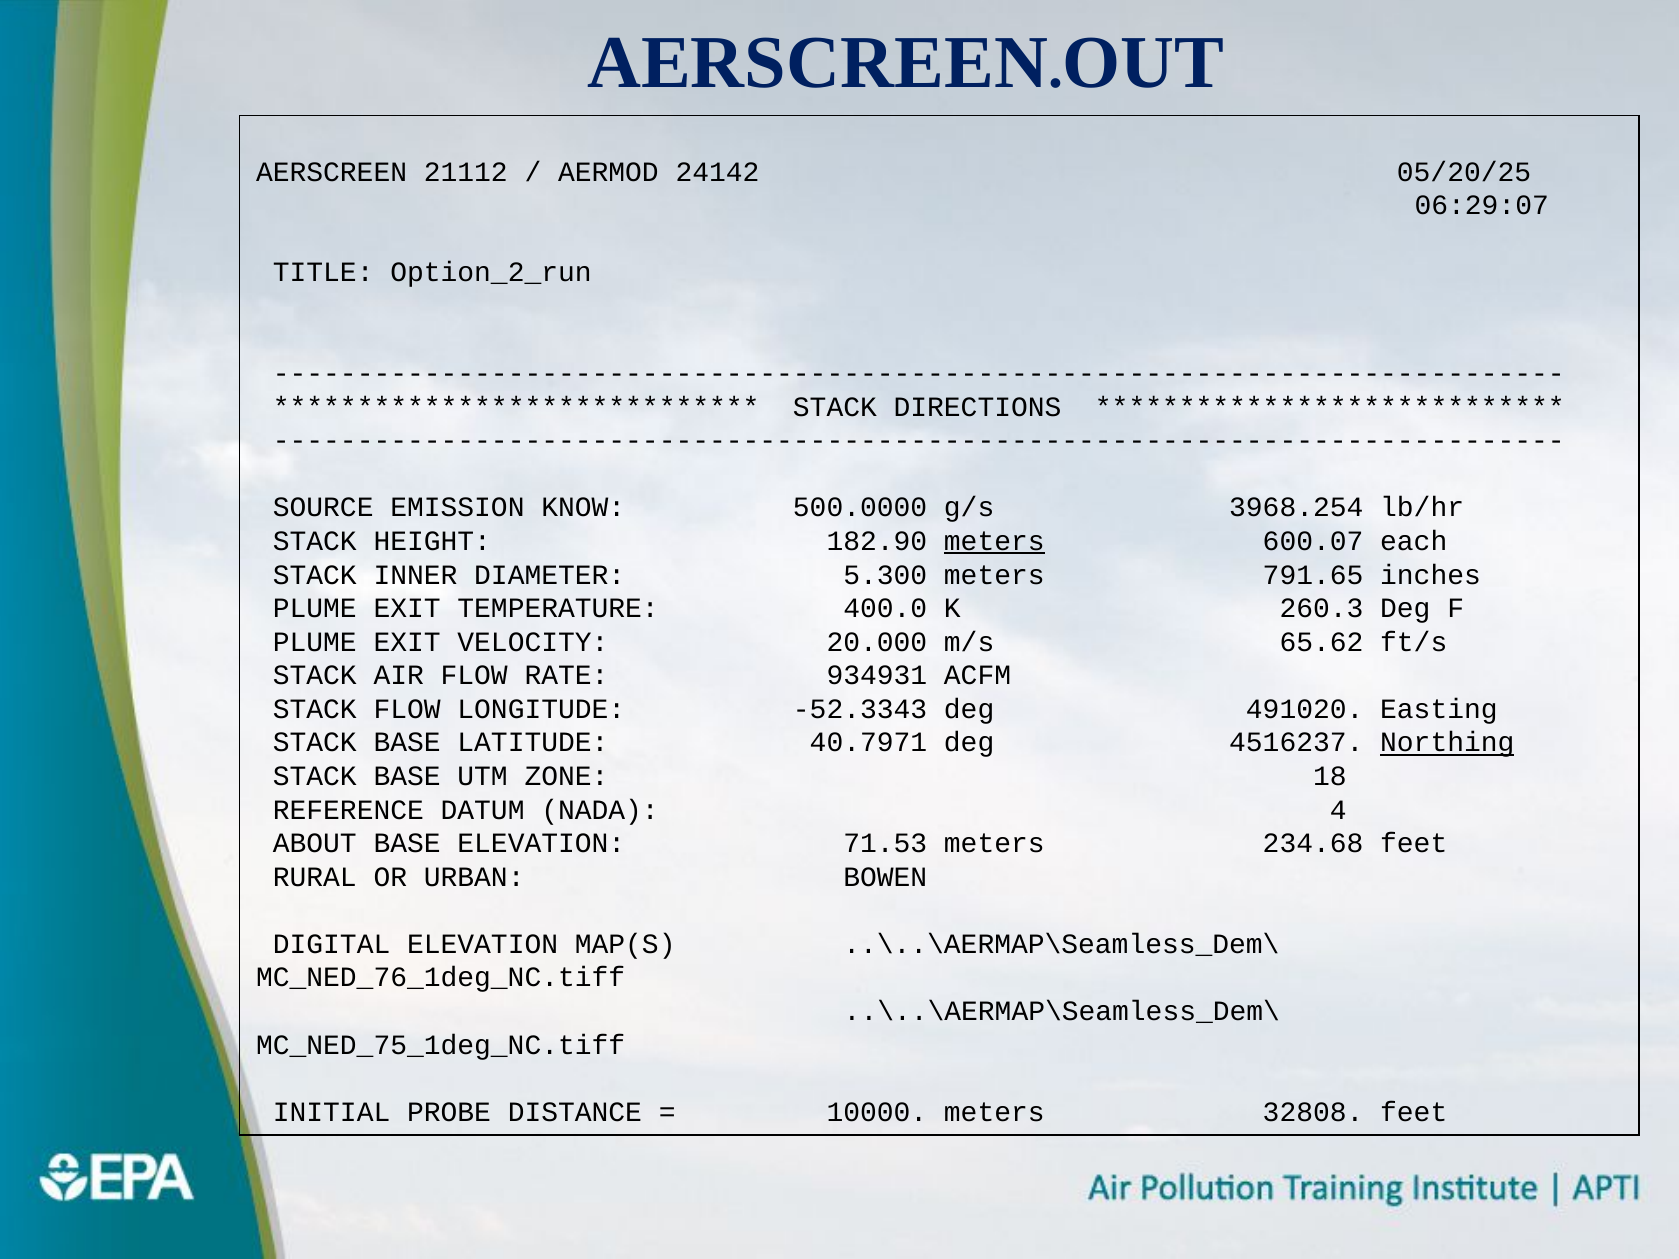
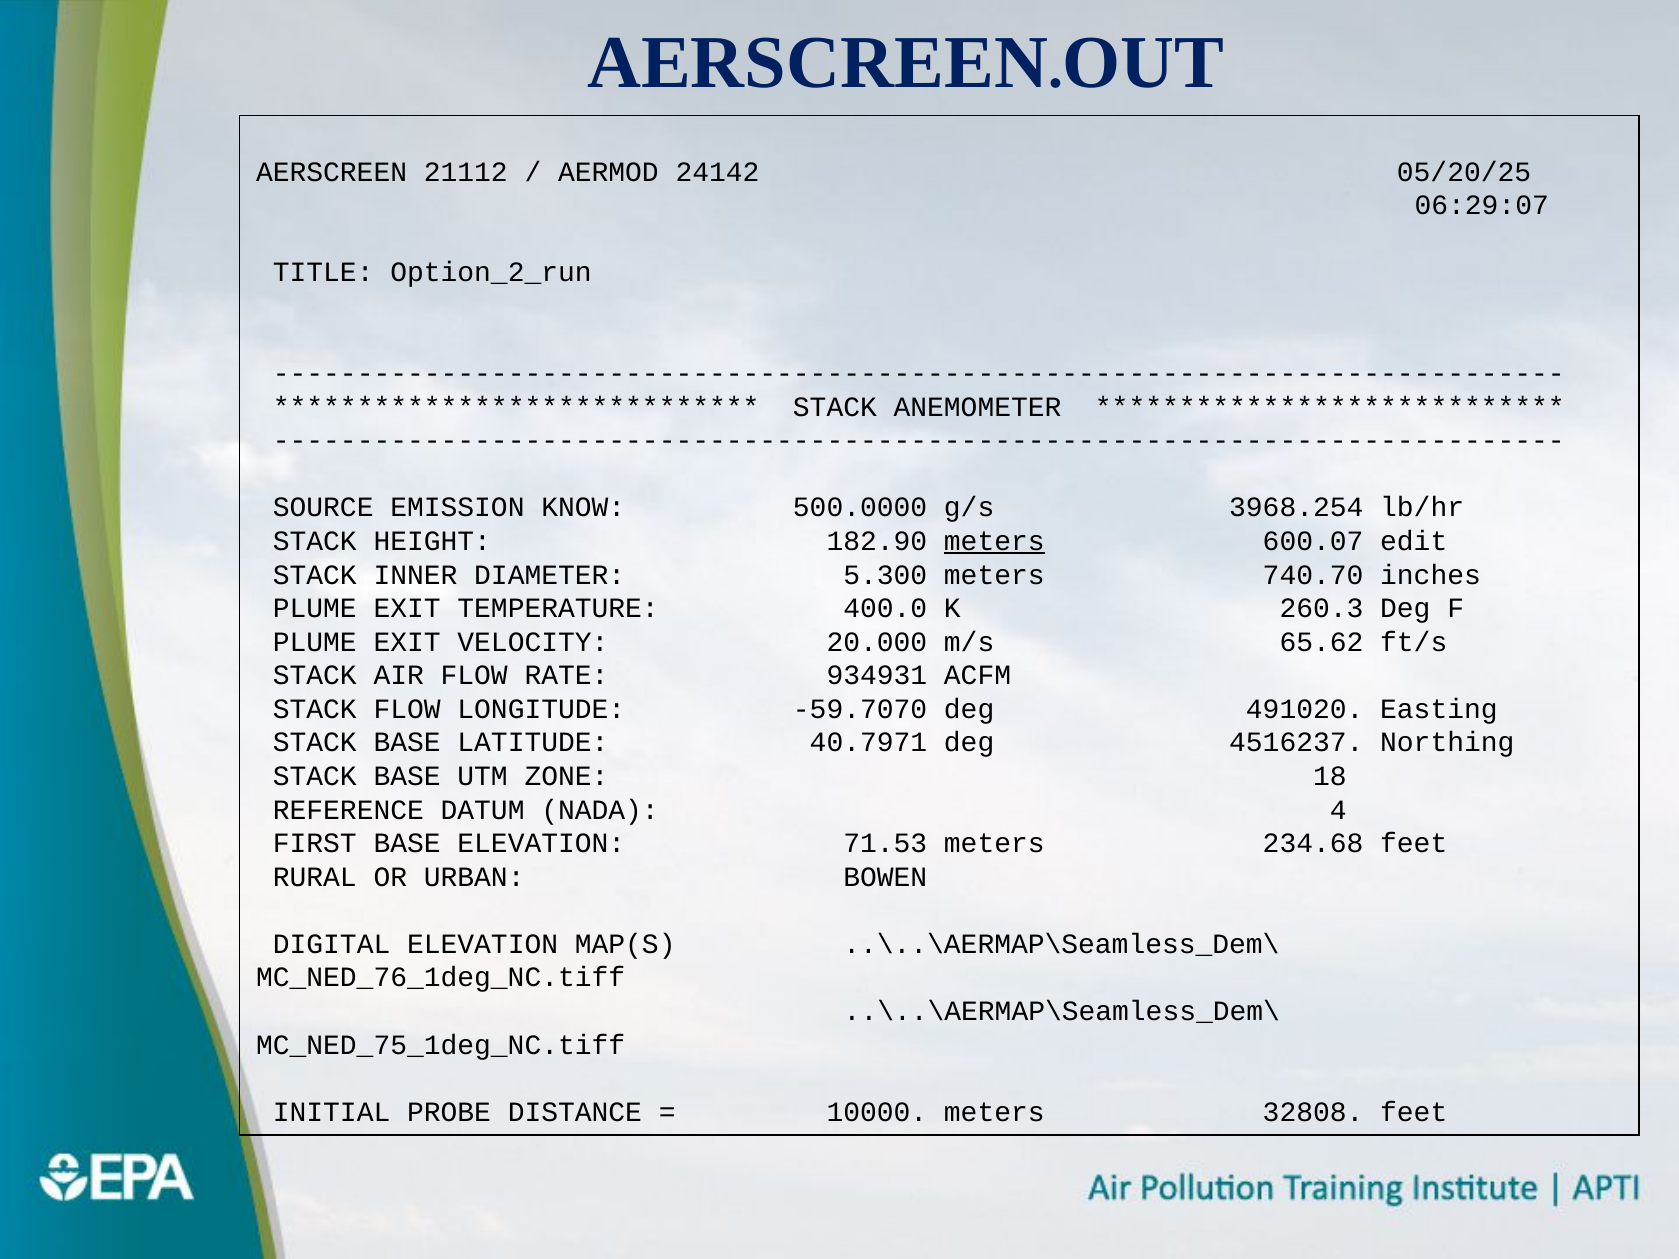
DIRECTIONS: DIRECTIONS -> ANEMOMETER
each: each -> edit
791.65: 791.65 -> 740.70
-52.3343: -52.3343 -> -59.7070
Northing underline: present -> none
ABOUT: ABOUT -> FIRST
